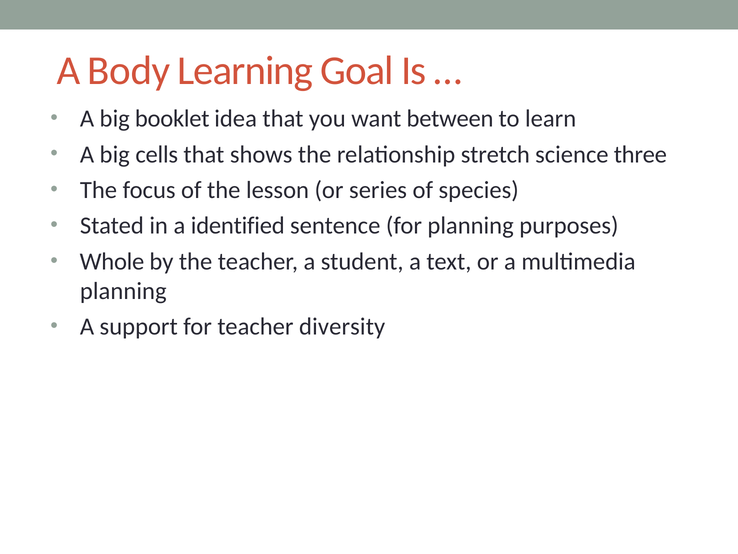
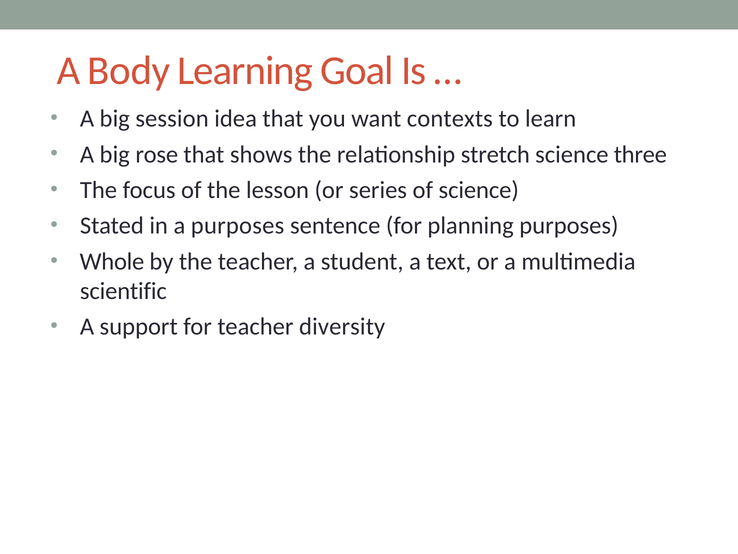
booklet: booklet -> session
between: between -> contexts
cells: cells -> rose
of species: species -> science
a identified: identified -> purposes
planning at (123, 291): planning -> scientific
